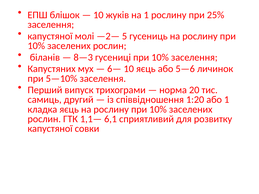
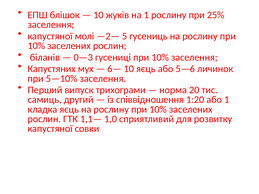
8—3: 8—3 -> 0—3
6,1: 6,1 -> 1,0
